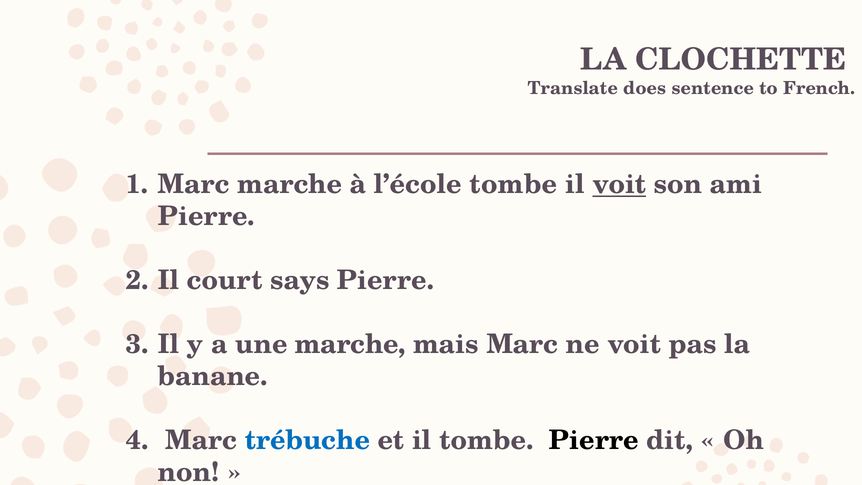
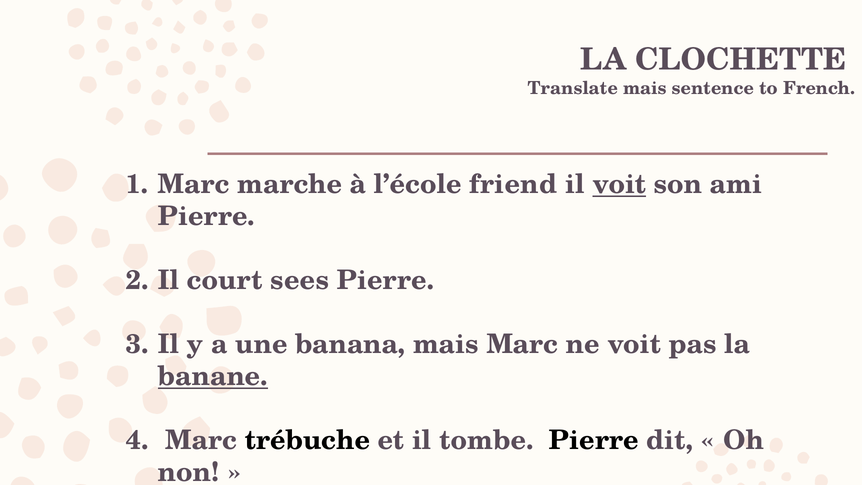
Translate does: does -> mais
l’école tombe: tombe -> friend
says: says -> sees
une marche: marche -> banana
banane underline: none -> present
trébuche colour: blue -> black
